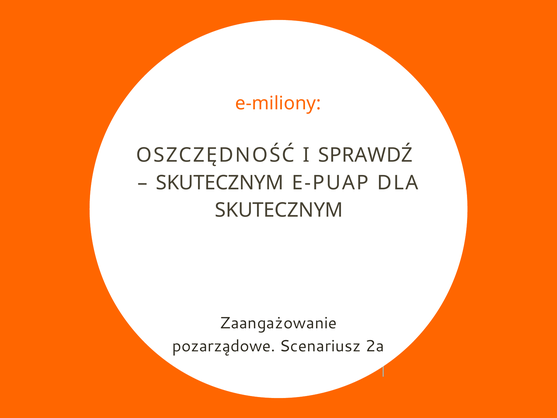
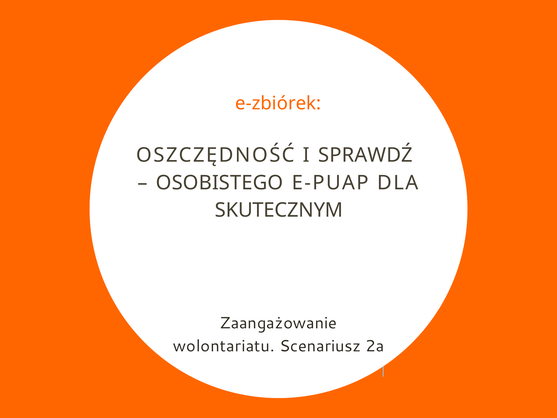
e-miliony: e-miliony -> e-zbiórek
SKUTECZNYM at (220, 183): SKUTECZNYM -> OSOBISTEGO
pozarządowe: pozarządowe -> wolontariatu
